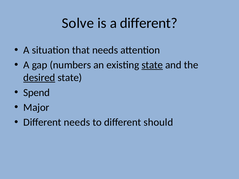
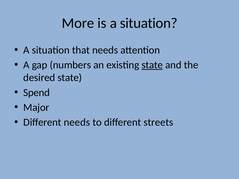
Solve: Solve -> More
is a different: different -> situation
desired underline: present -> none
should: should -> streets
